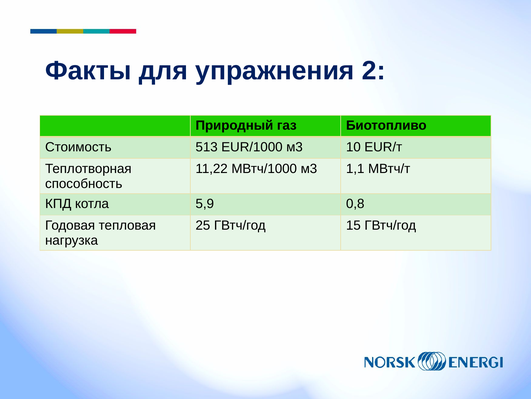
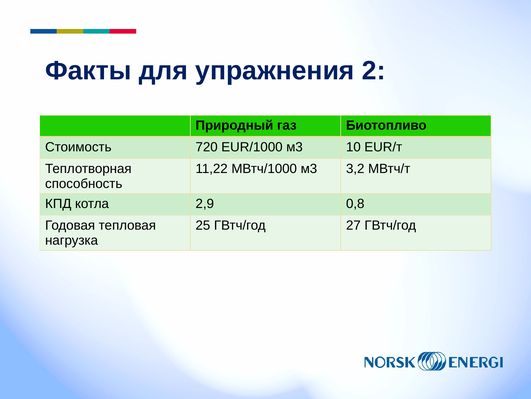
513: 513 -> 720
1,1: 1,1 -> 3,2
5,9: 5,9 -> 2,9
15: 15 -> 27
